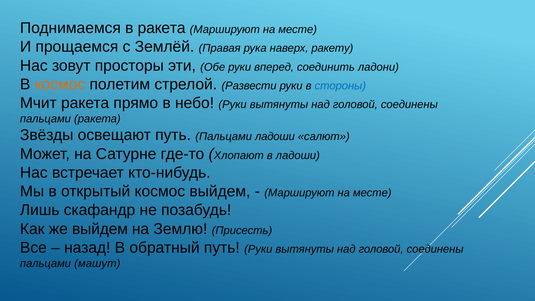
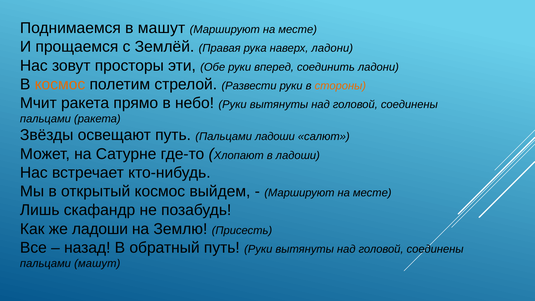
в ракета: ракета -> машут
наверх ракету: ракету -> ладони
стороны colour: blue -> orange
же выйдем: выйдем -> ладоши
